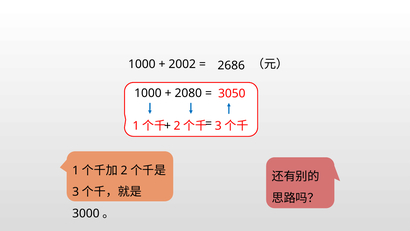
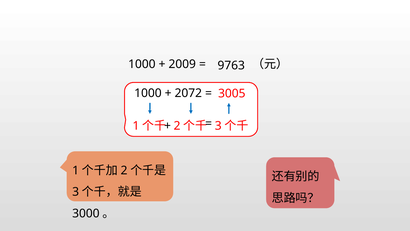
2002: 2002 -> 2009
2686: 2686 -> 9763
2080: 2080 -> 2072
3050: 3050 -> 3005
